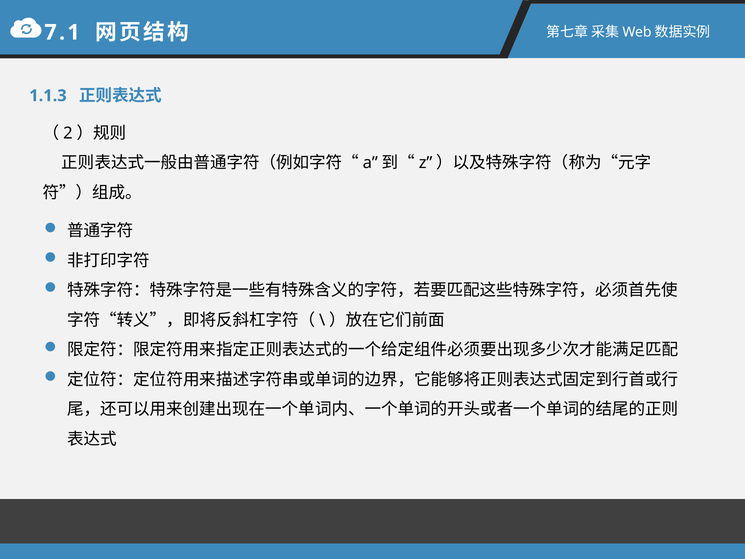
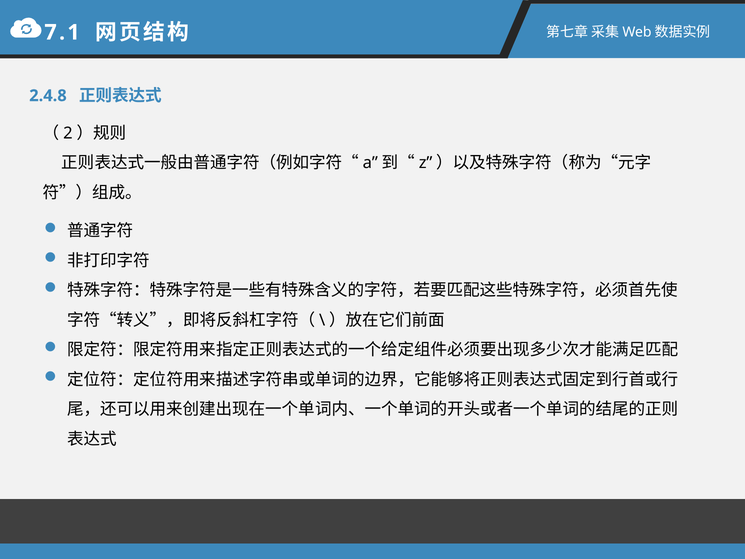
1.1.3: 1.1.3 -> 2.4.8
